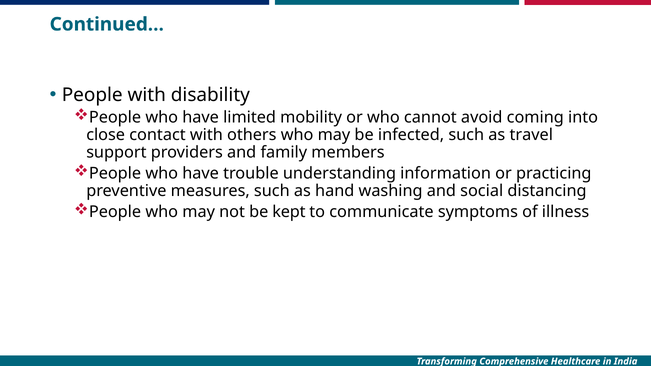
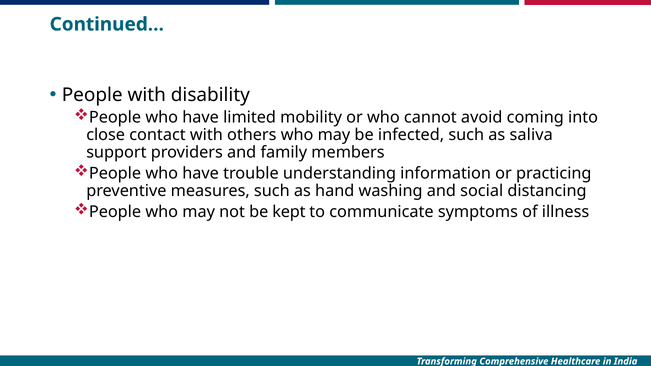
travel: travel -> saliva
